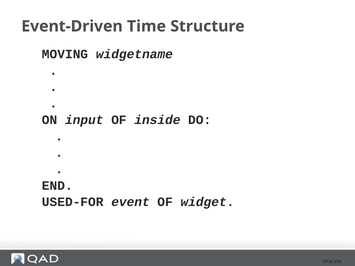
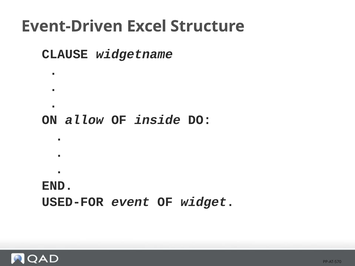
Time: Time -> Excel
MOVING: MOVING -> CLAUSE
input: input -> allow
